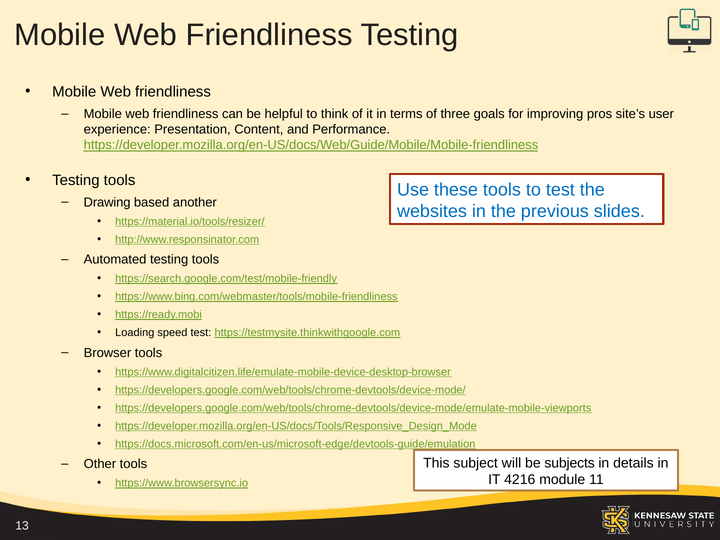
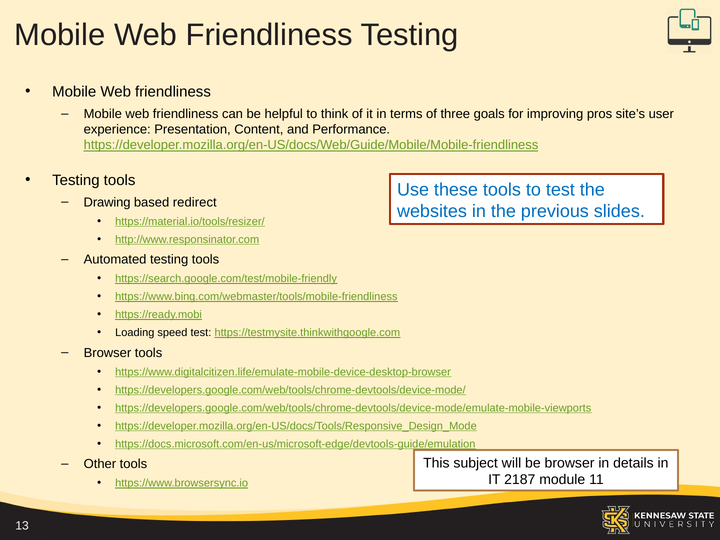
another: another -> redirect
be subjects: subjects -> browser
4216: 4216 -> 2187
